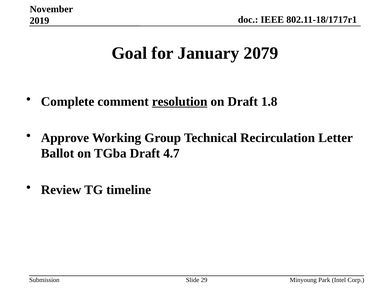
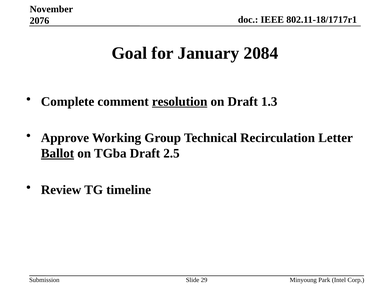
2019: 2019 -> 2076
2079: 2079 -> 2084
1.8: 1.8 -> 1.3
Ballot underline: none -> present
4.7: 4.7 -> 2.5
